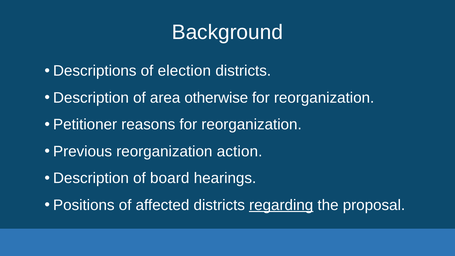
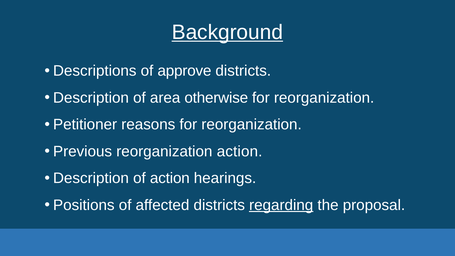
Background underline: none -> present
election: election -> approve
of board: board -> action
